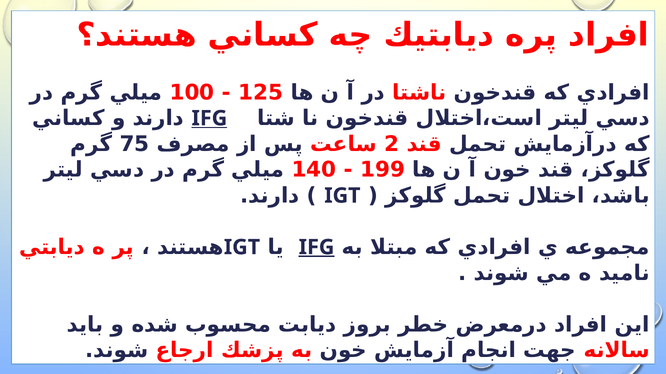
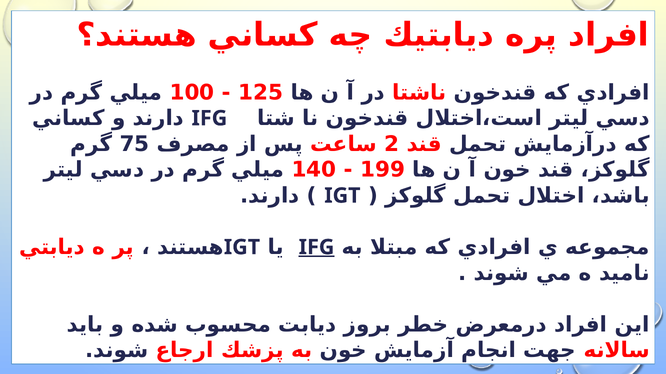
IFG at (209, 118) underline: present -> none
